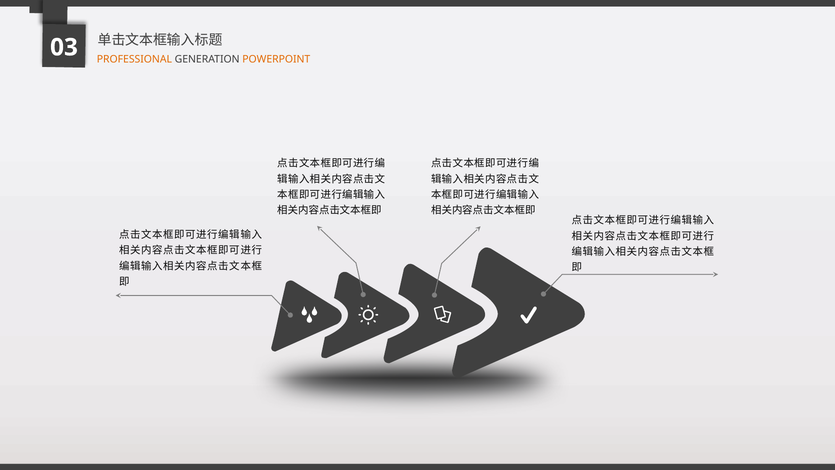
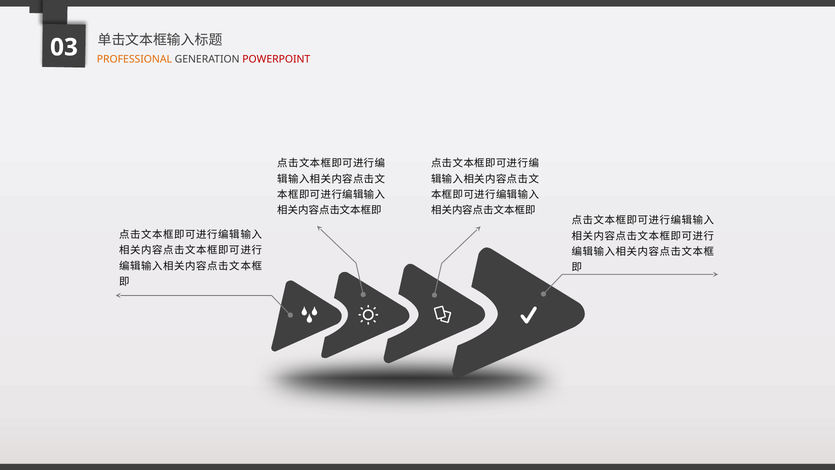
POWERPOINT colour: orange -> red
